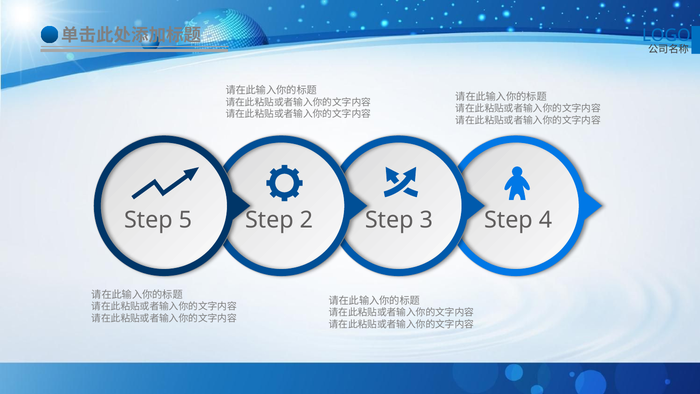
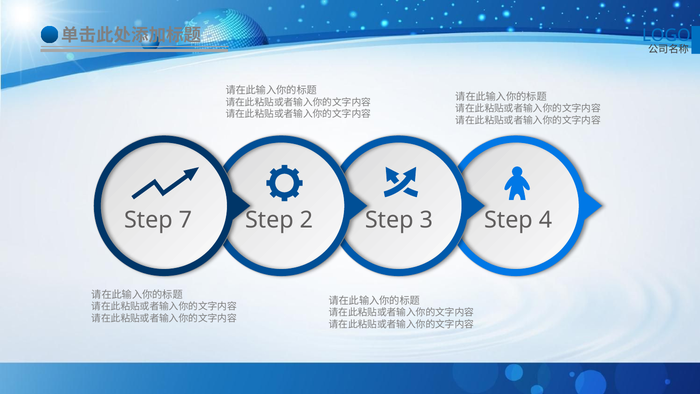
5: 5 -> 7
